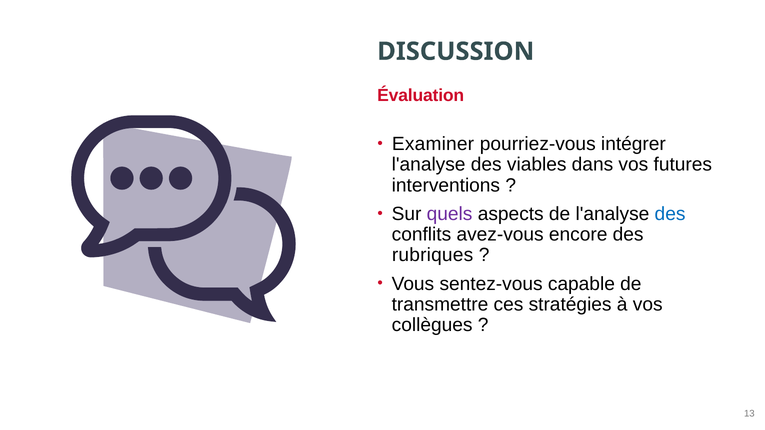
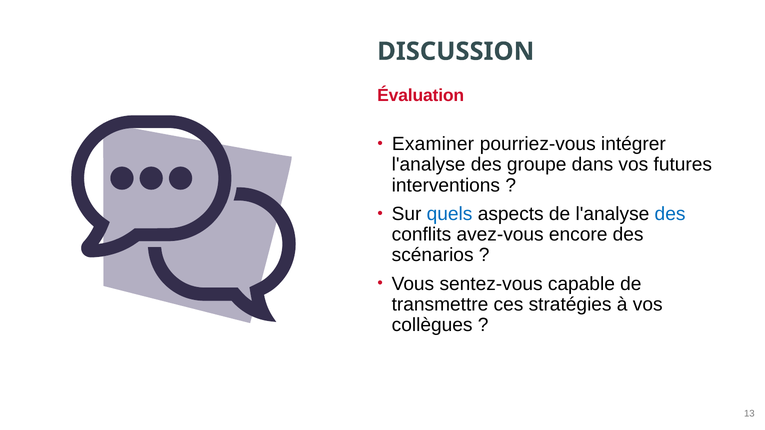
viables: viables -> groupe
quels colour: purple -> blue
rubriques: rubriques -> scénarios
